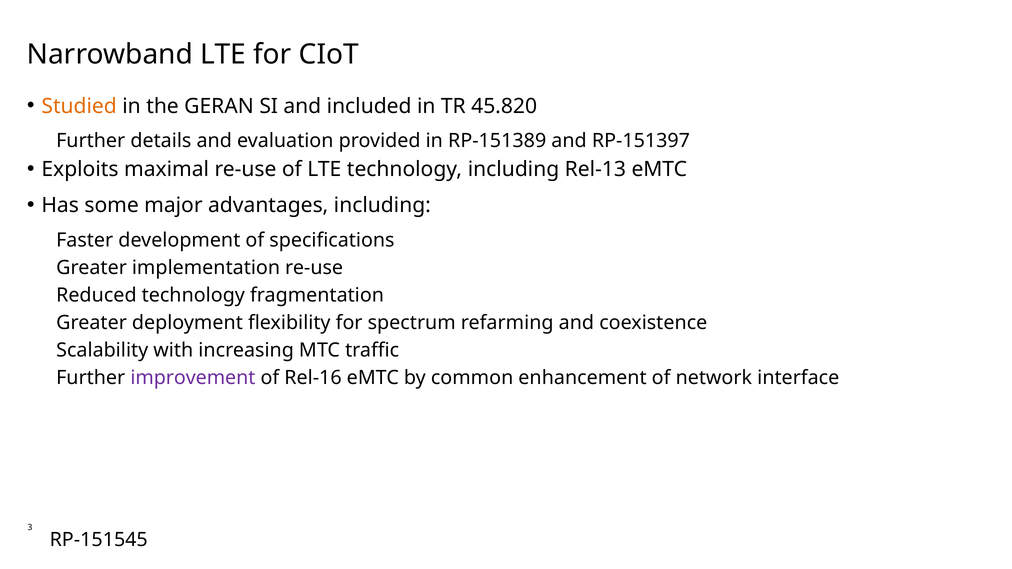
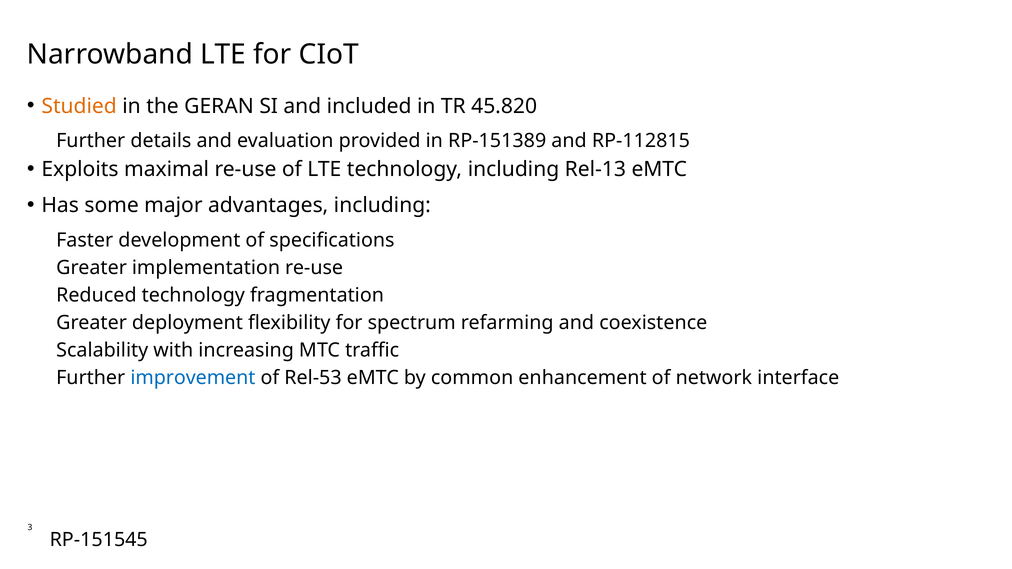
RP-151397: RP-151397 -> RP-112815
improvement colour: purple -> blue
Rel-16: Rel-16 -> Rel-53
